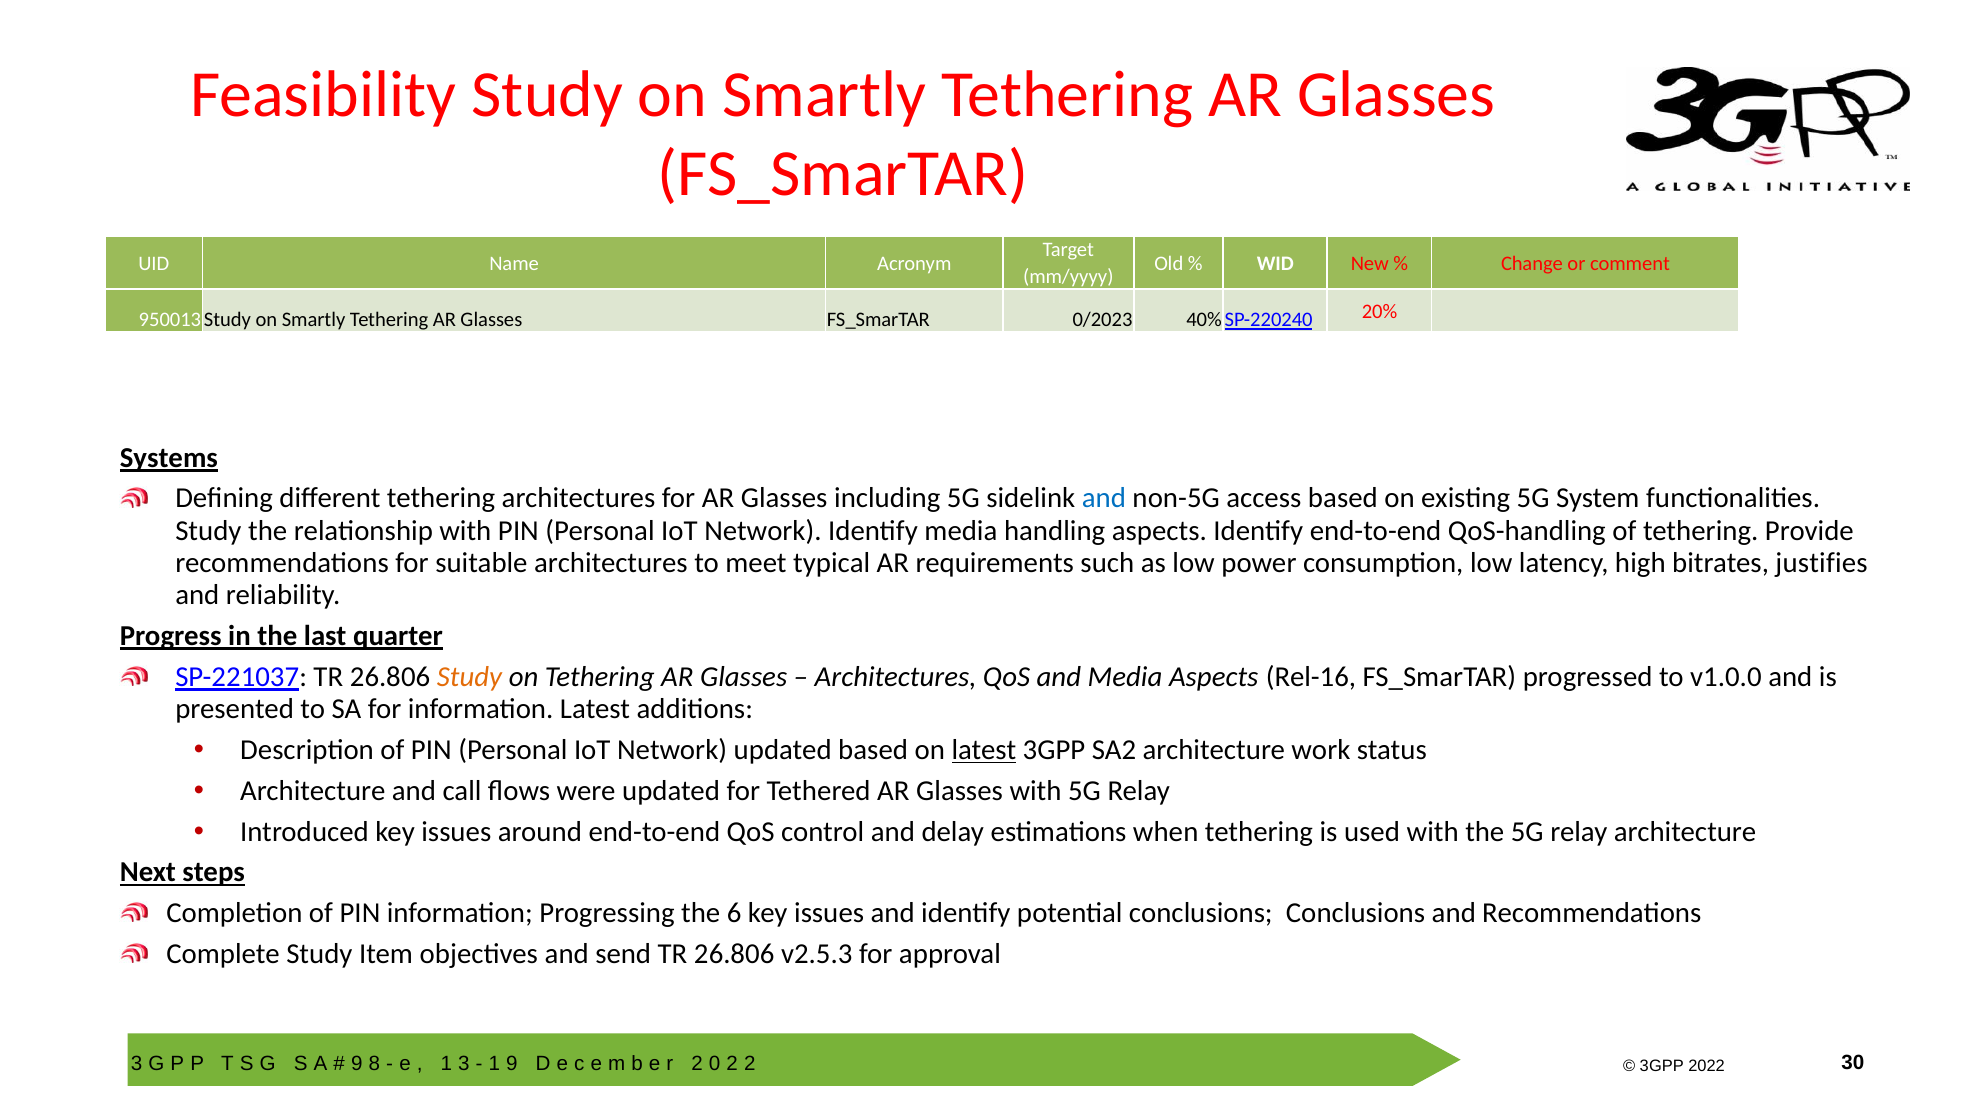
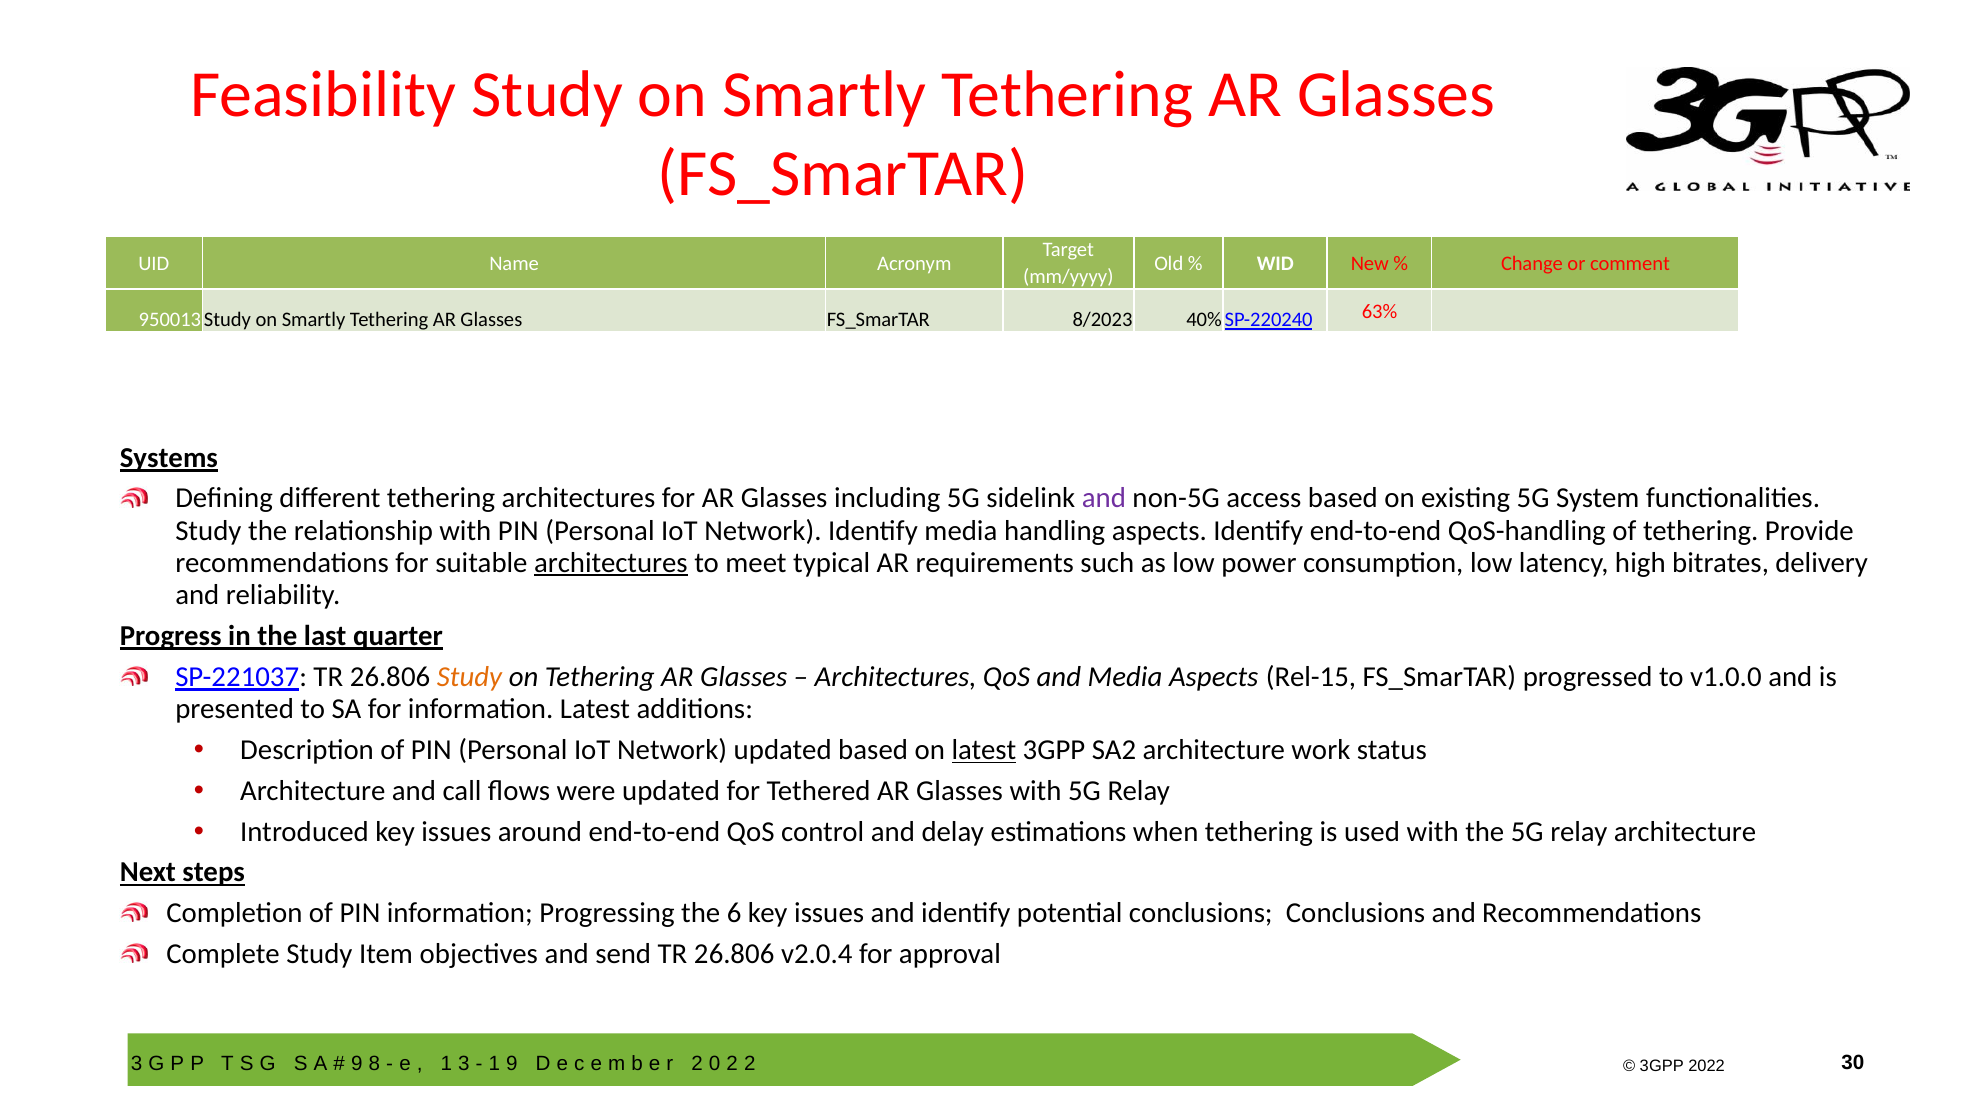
0/2023: 0/2023 -> 8/2023
20%: 20% -> 63%
and at (1104, 498) colour: blue -> purple
architectures at (611, 563) underline: none -> present
justifies: justifies -> delivery
Rel-16: Rel-16 -> Rel-15
v2.5.3: v2.5.3 -> v2.0.4
